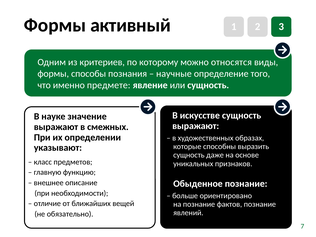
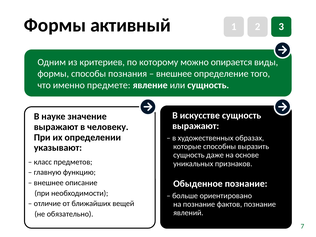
относятся: относятся -> опирается
научные at (174, 74): научные -> внешнее
смежных: смежных -> человеку
